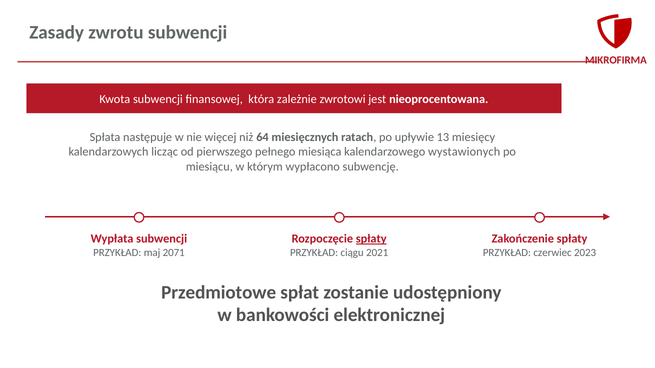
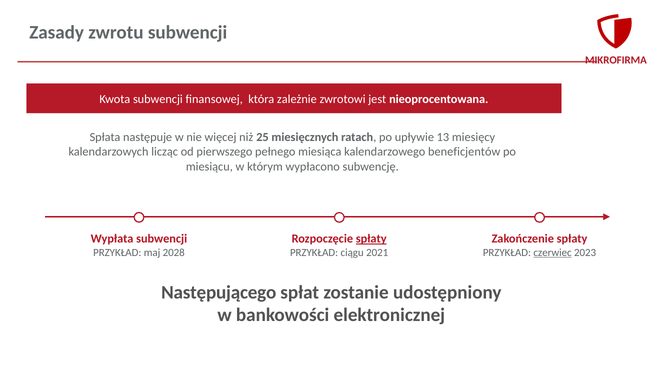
64: 64 -> 25
wystawionych: wystawionych -> beneficjentów
2071: 2071 -> 2028
czerwiec underline: none -> present
Przedmiotowe: Przedmiotowe -> Następującego
